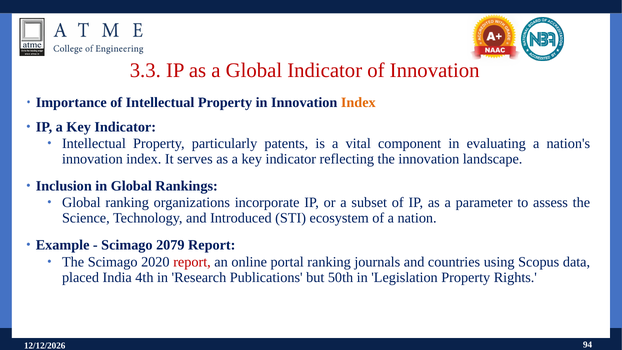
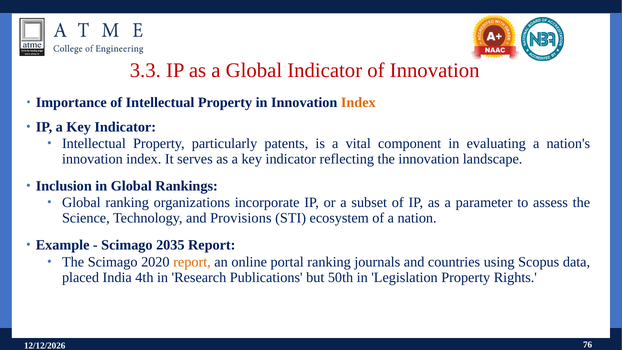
Introduced: Introduced -> Provisions
2079: 2079 -> 2035
report at (192, 262) colour: red -> orange
94: 94 -> 76
